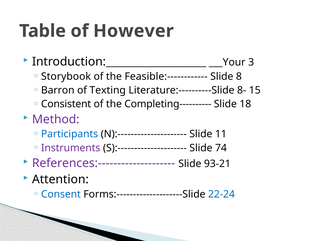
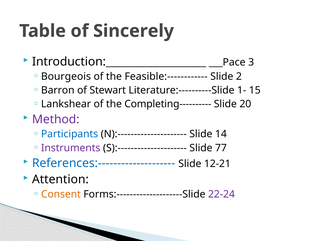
However: However -> Sincerely
___Your: ___Your -> ___Pace
Storybook: Storybook -> Bourgeois
8: 8 -> 2
Texting: Texting -> Stewart
8-: 8- -> 1-
Consistent: Consistent -> Lankshear
18: 18 -> 20
11: 11 -> 14
74: 74 -> 77
References:-------------------- colour: purple -> blue
93-21: 93-21 -> 12-21
Consent colour: blue -> orange
22-24 colour: blue -> purple
